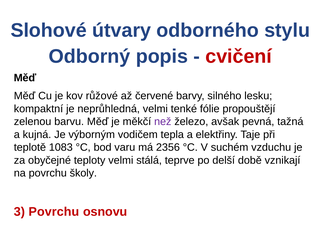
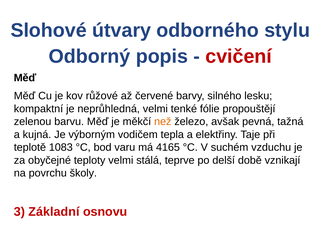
než colour: purple -> orange
2356: 2356 -> 4165
3 Povrchu: Povrchu -> Základní
